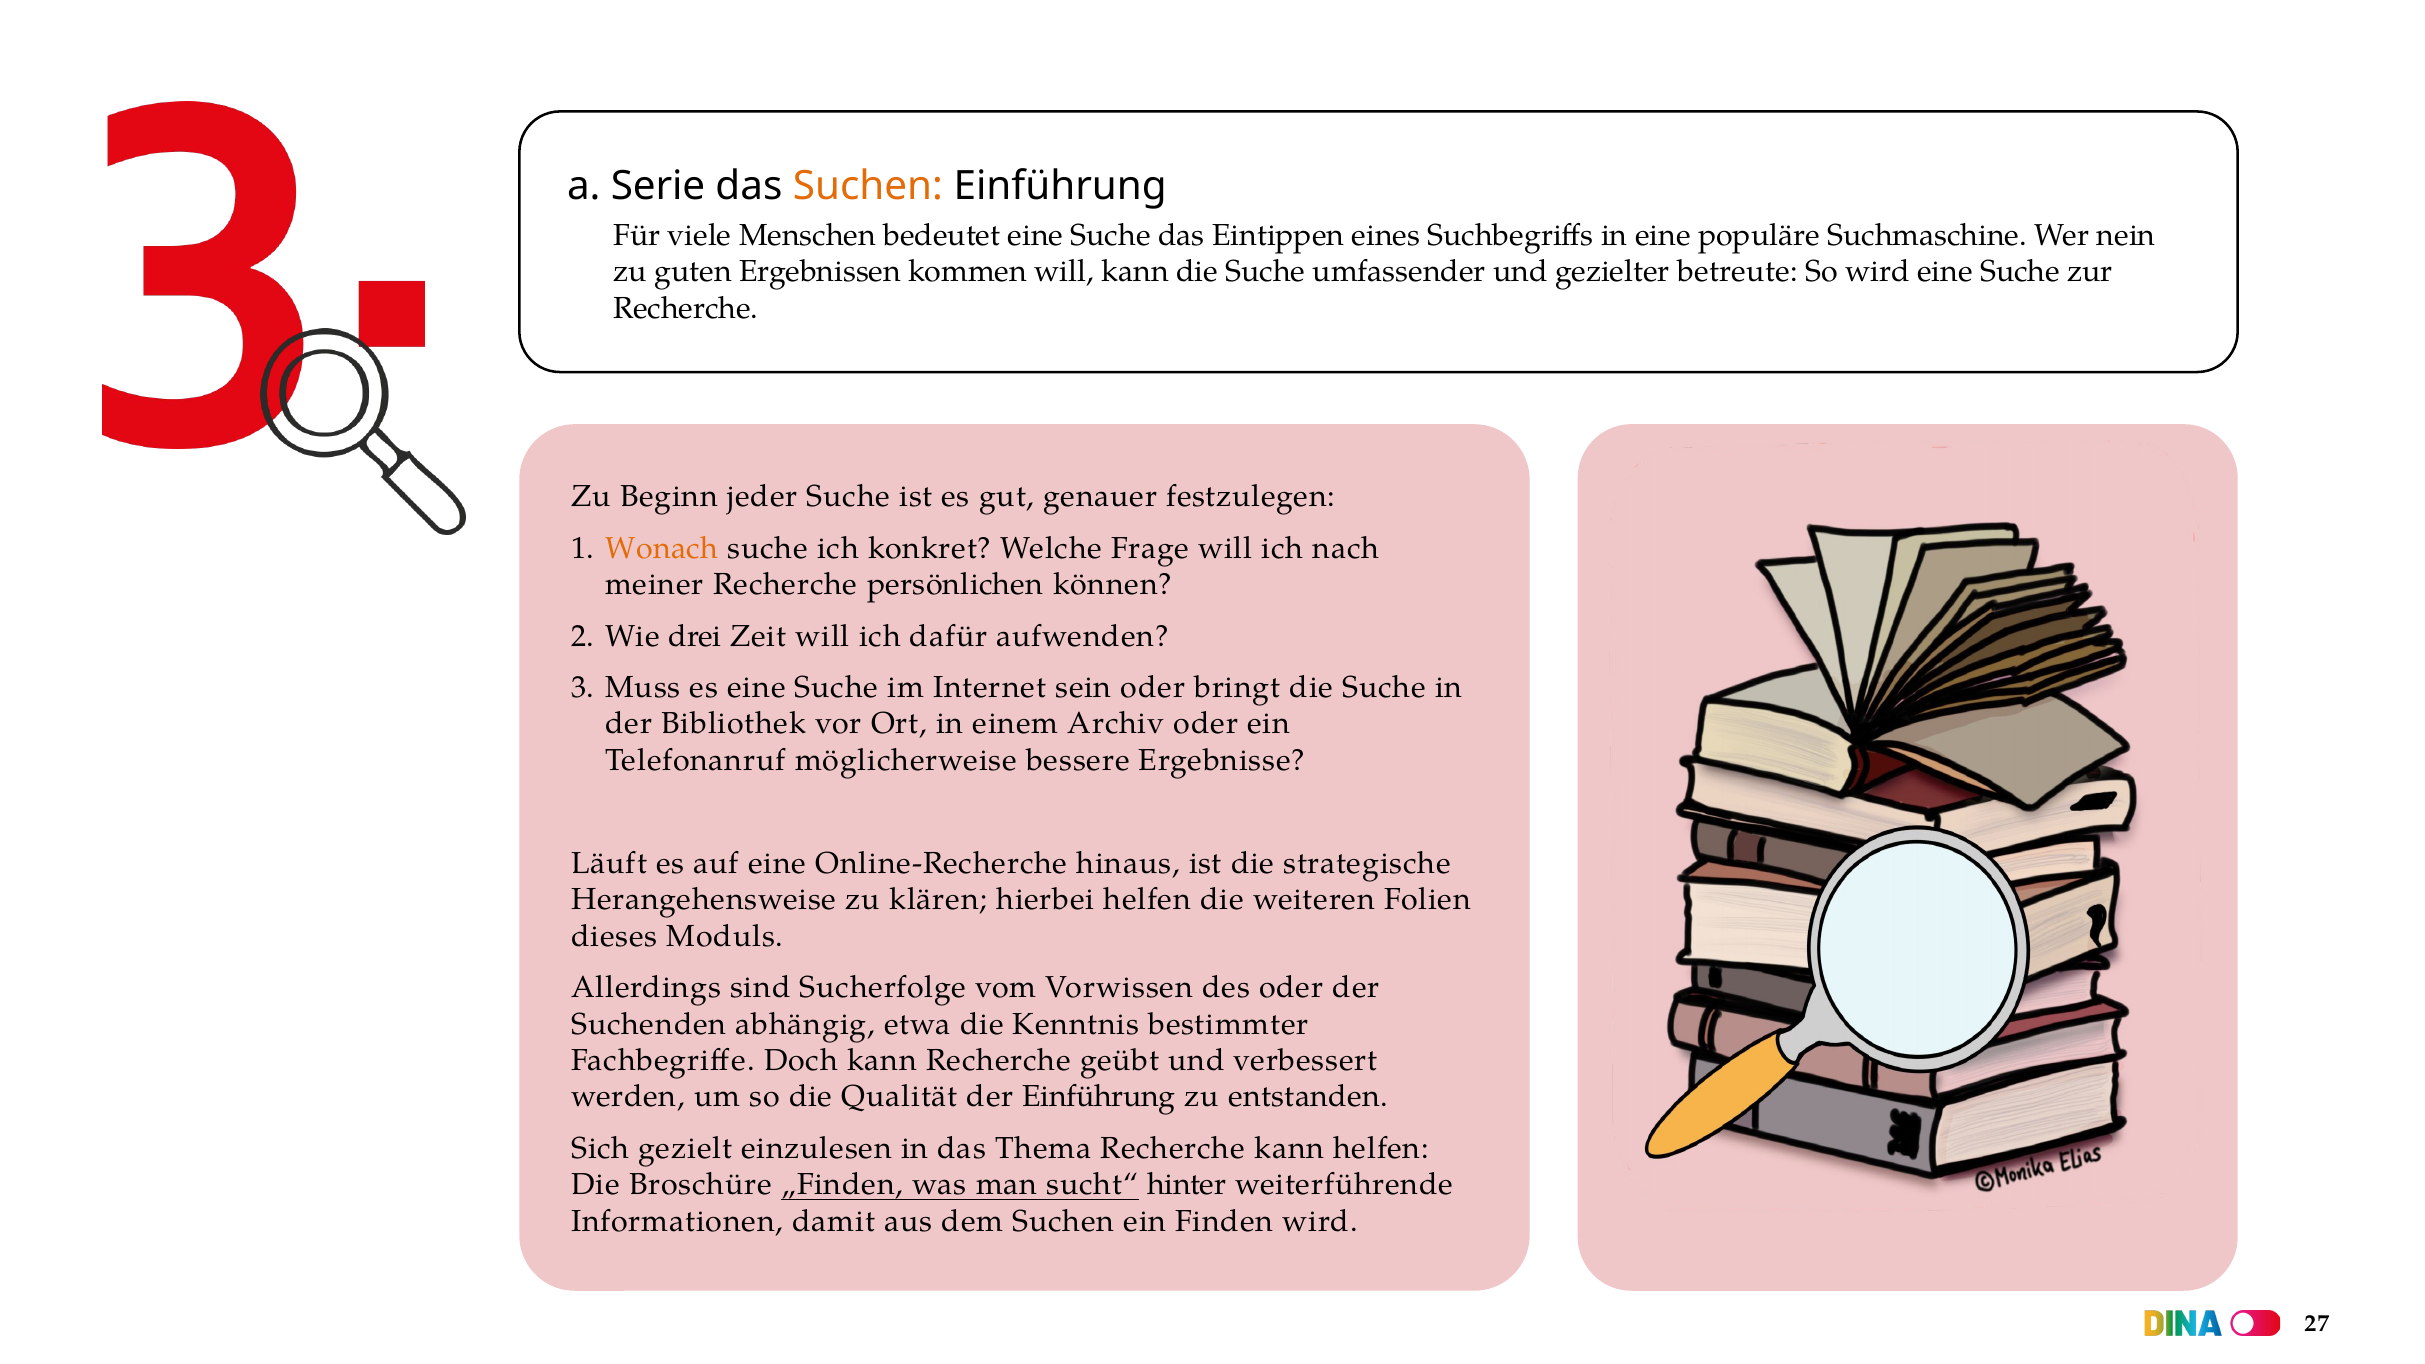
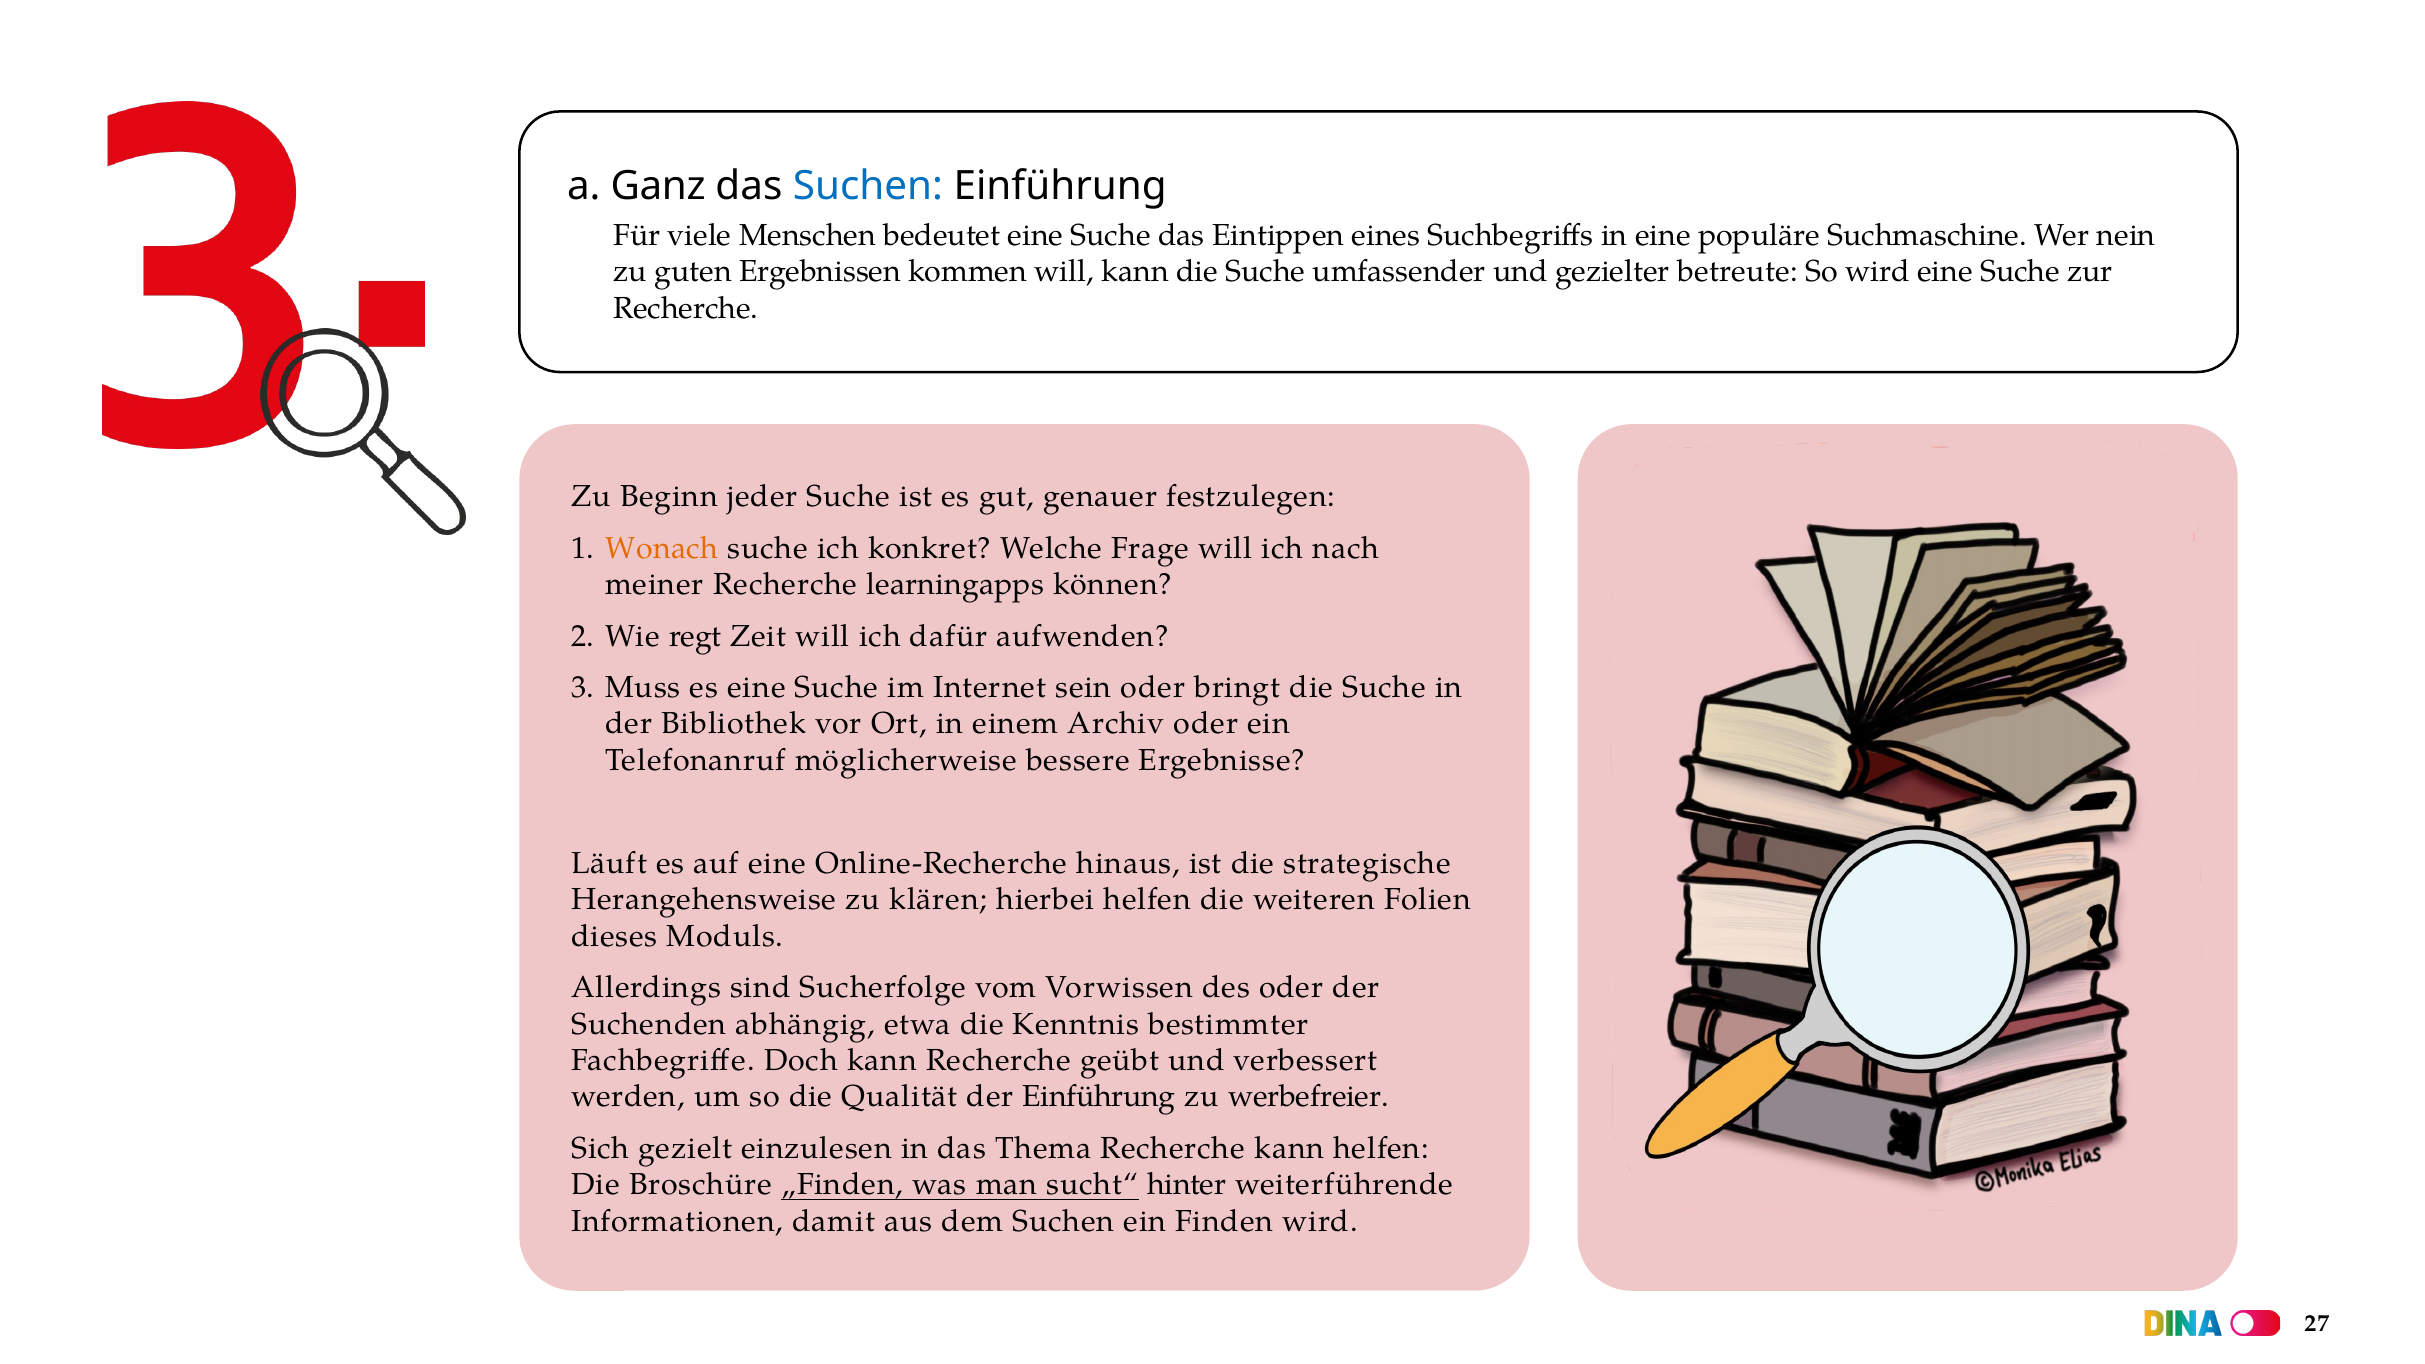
Serie: Serie -> Ganz
Suchen at (868, 186) colour: orange -> blue
persönlichen: persönlichen -> learningapps
drei: drei -> regt
entstanden: entstanden -> werbefreier
